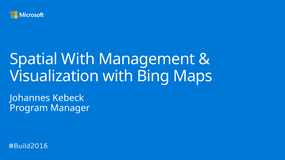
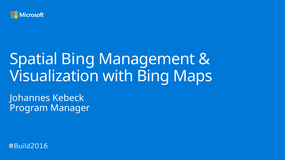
Spatial With: With -> Bing
